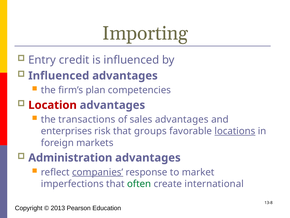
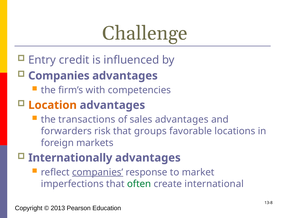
Importing: Importing -> Challenge
Influenced at (59, 76): Influenced -> Companies
plan: plan -> with
Location colour: red -> orange
enterprises: enterprises -> forwarders
locations underline: present -> none
Administration: Administration -> Internationally
